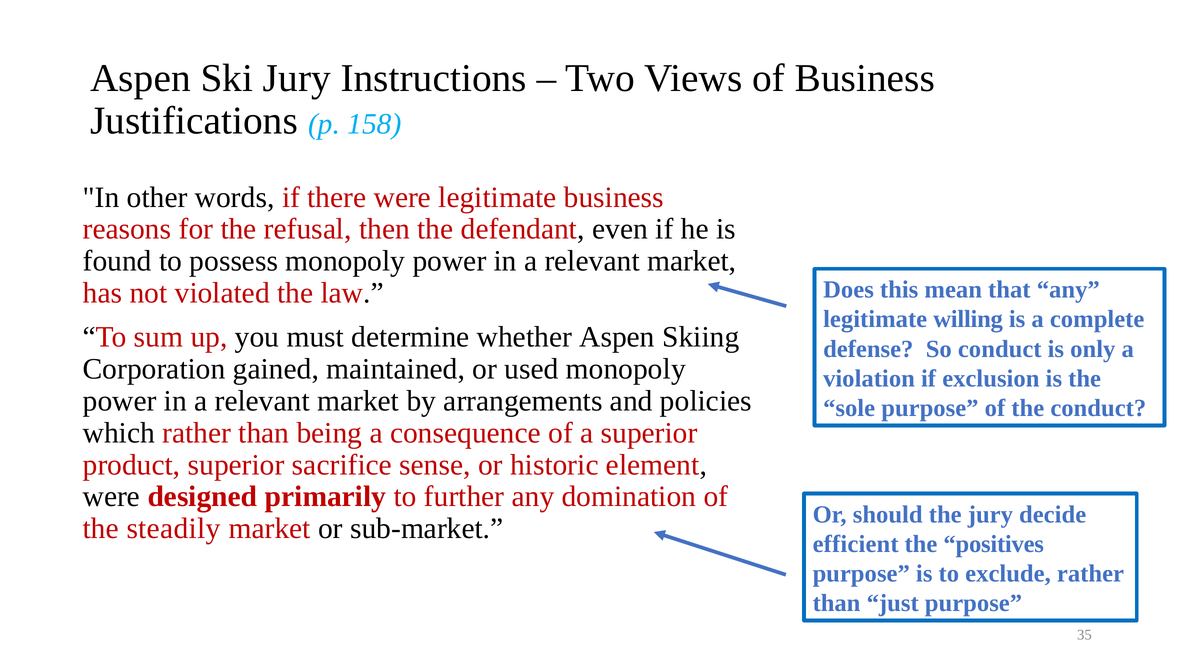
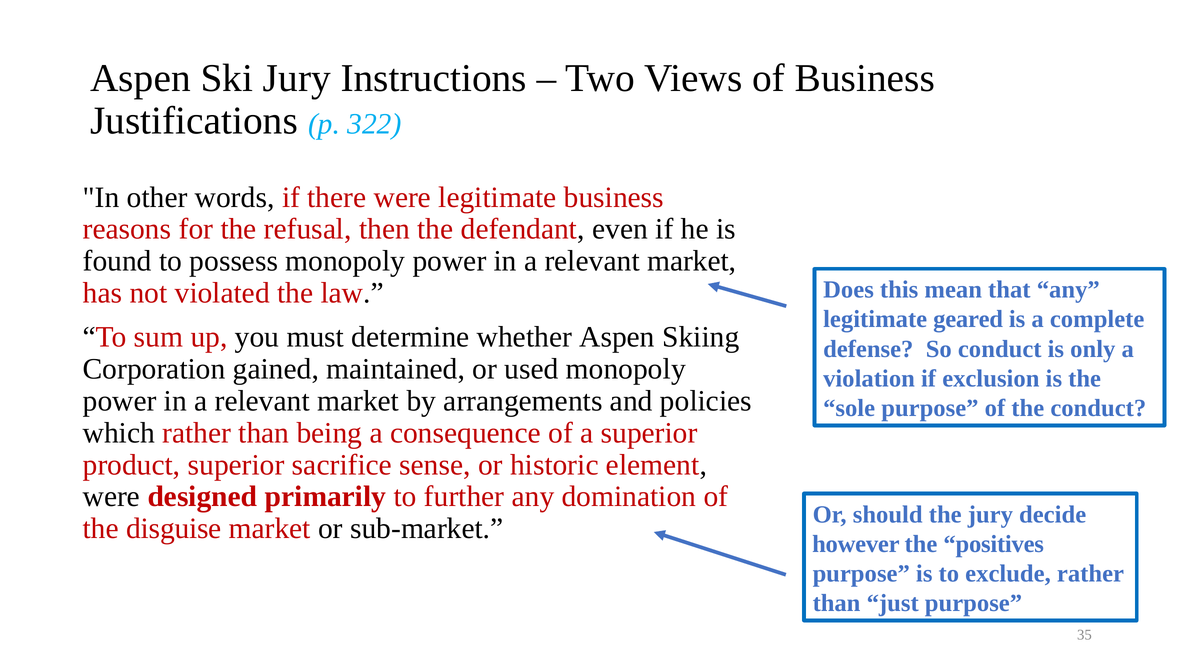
158: 158 -> 322
willing: willing -> geared
steadily: steadily -> disguise
efficient: efficient -> however
